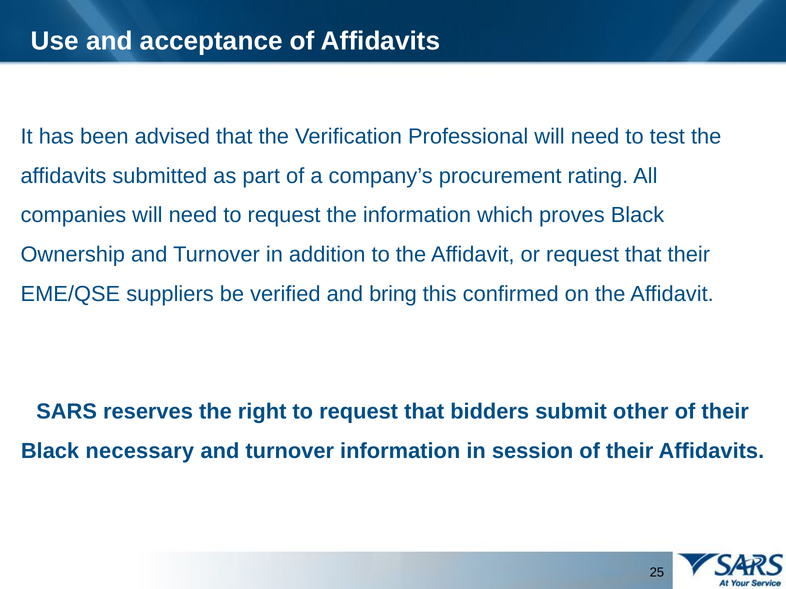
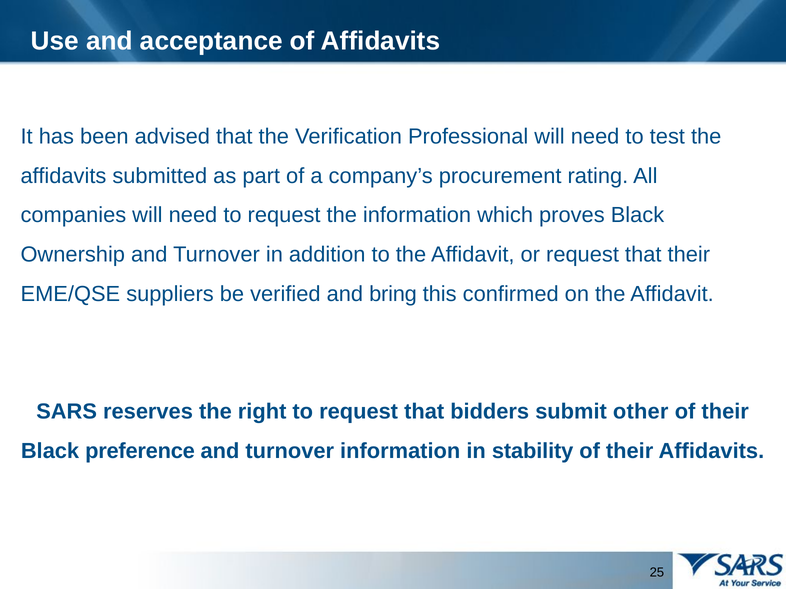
necessary: necessary -> preference
session: session -> stability
